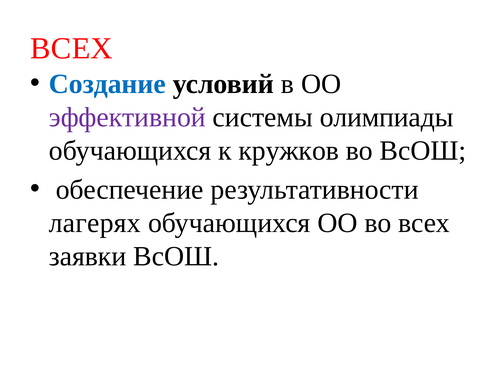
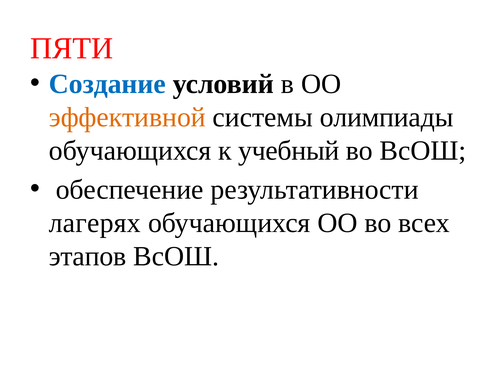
ВСЕХ at (72, 48): ВСЕХ -> ПЯТИ
эффективной colour: purple -> orange
кружков: кружков -> учебный
заявки: заявки -> этапов
